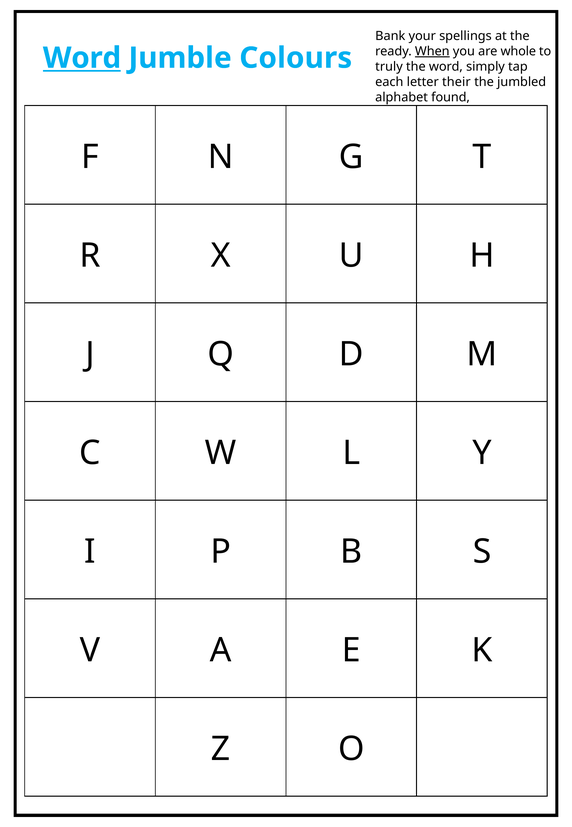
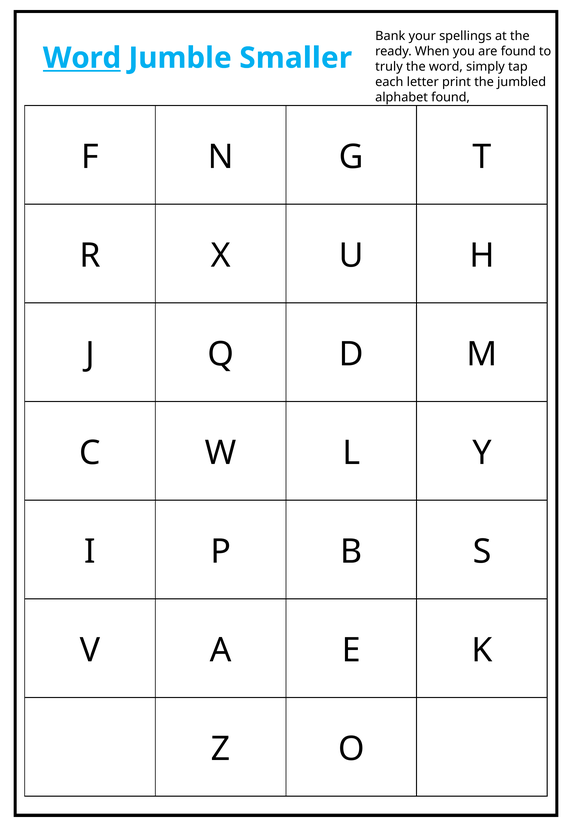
When underline: present -> none
are whole: whole -> found
Colours: Colours -> Smaller
their: their -> print
